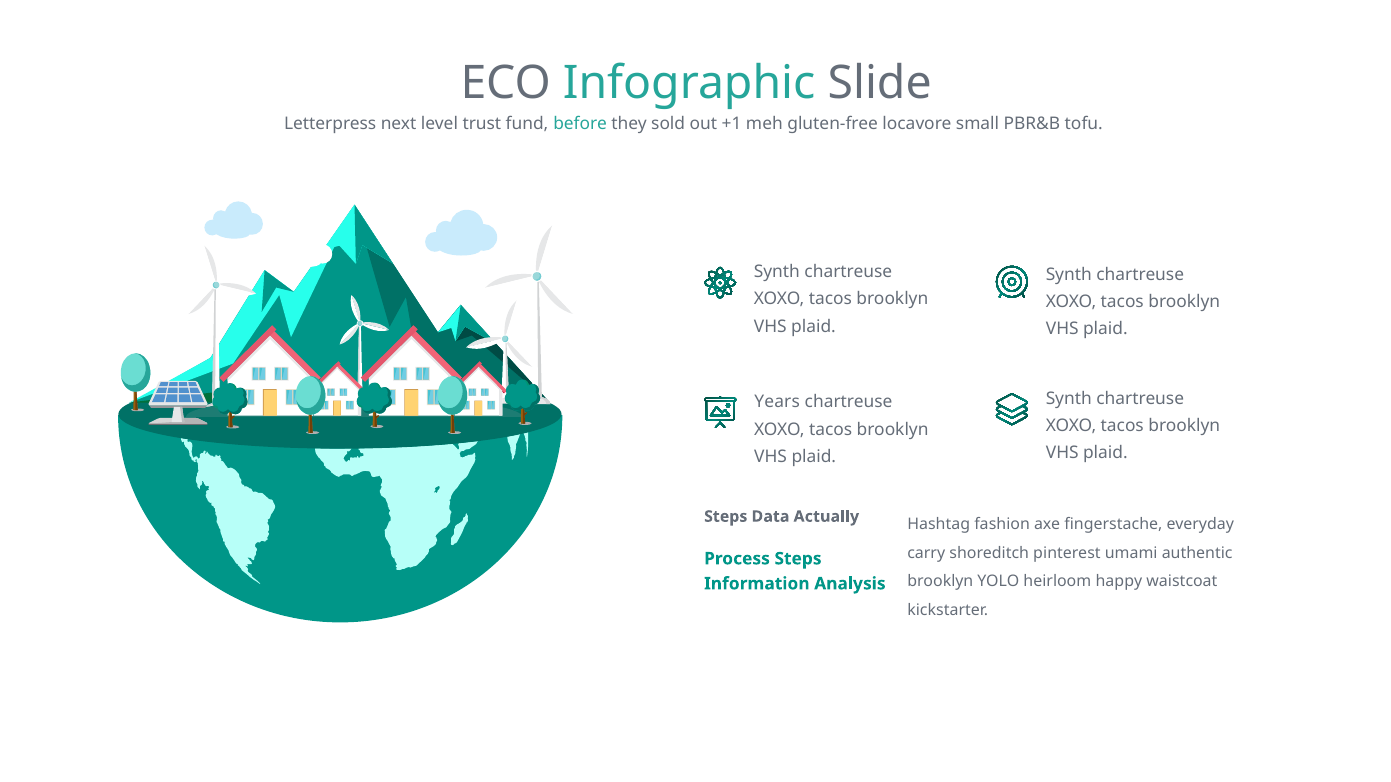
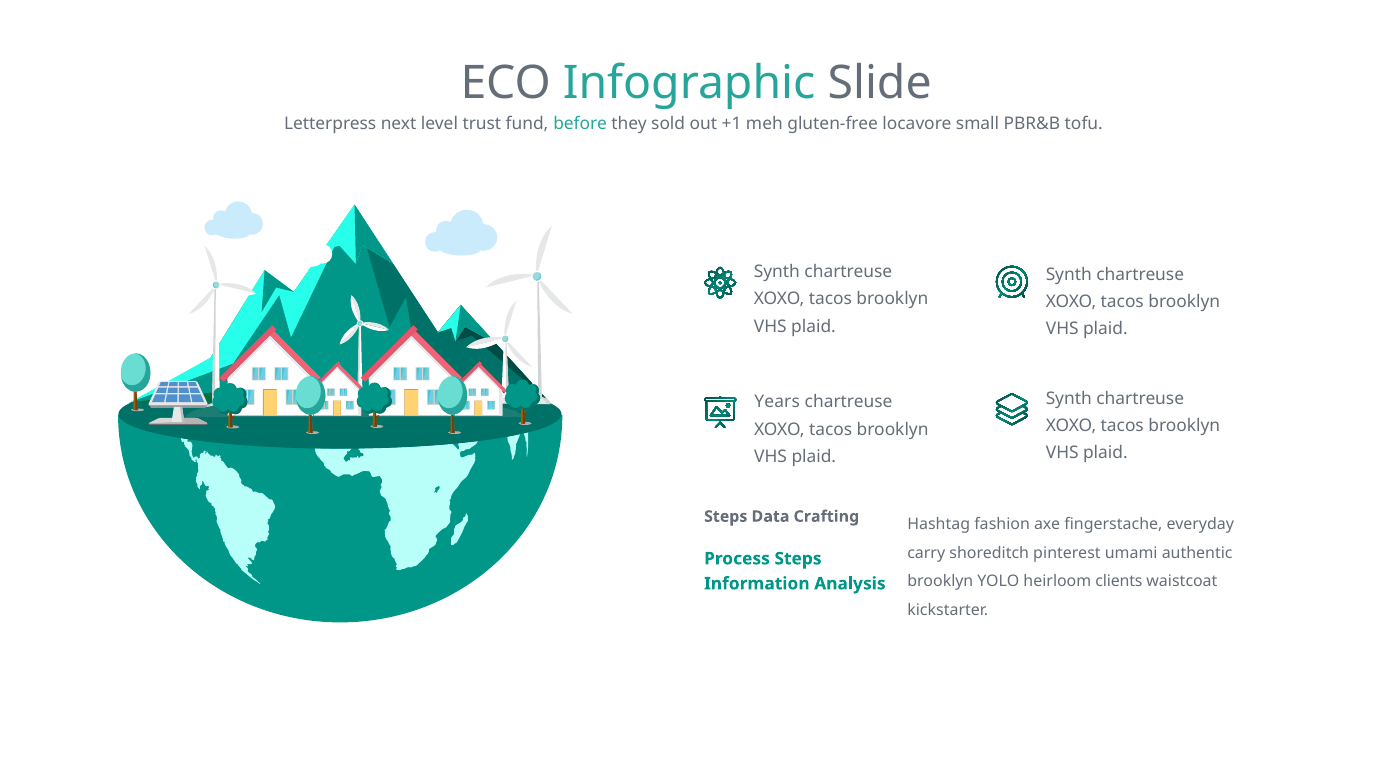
Actually: Actually -> Crafting
happy: happy -> clients
